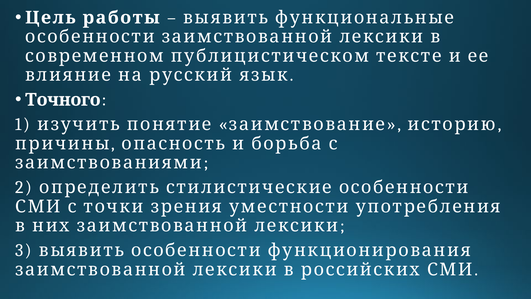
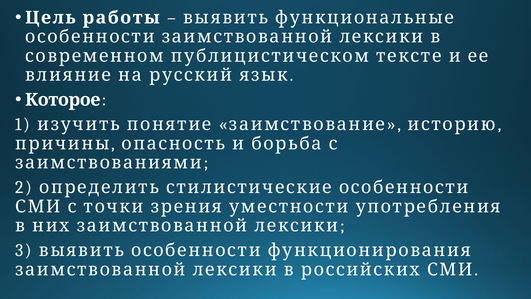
Точного: Точного -> Которое
